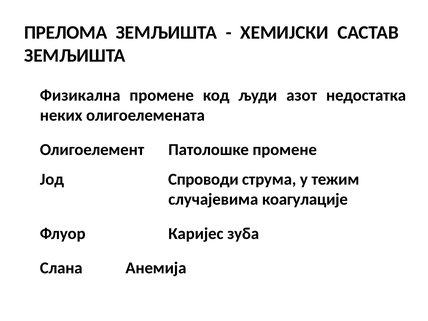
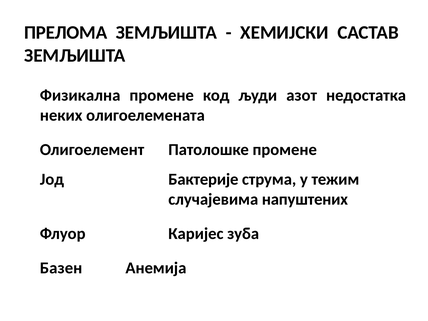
Спроводи: Спроводи -> Бактерије
коагулације: коагулације -> напуштених
Слана: Слана -> Базен
